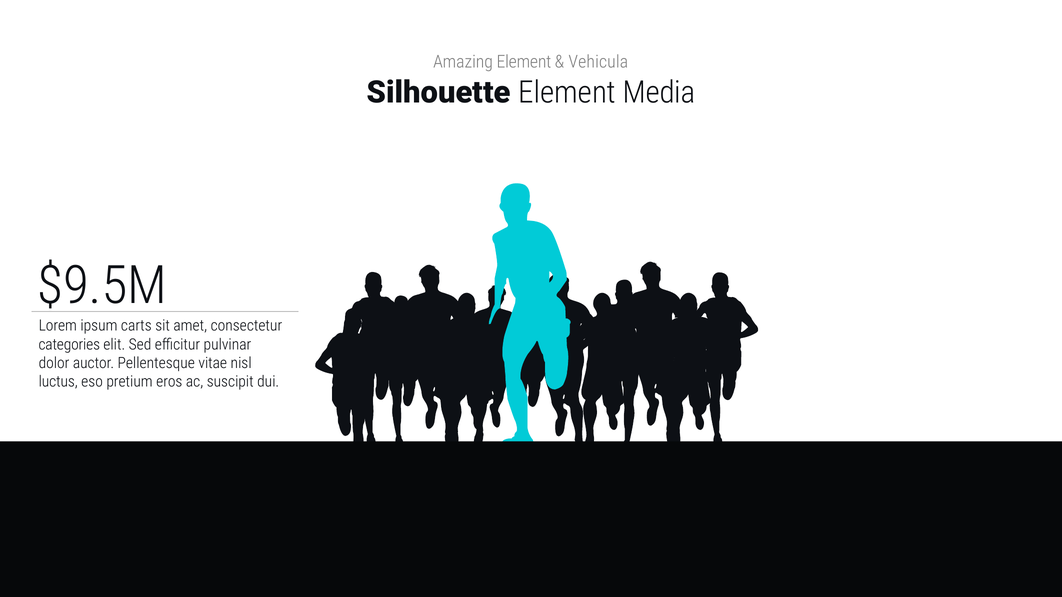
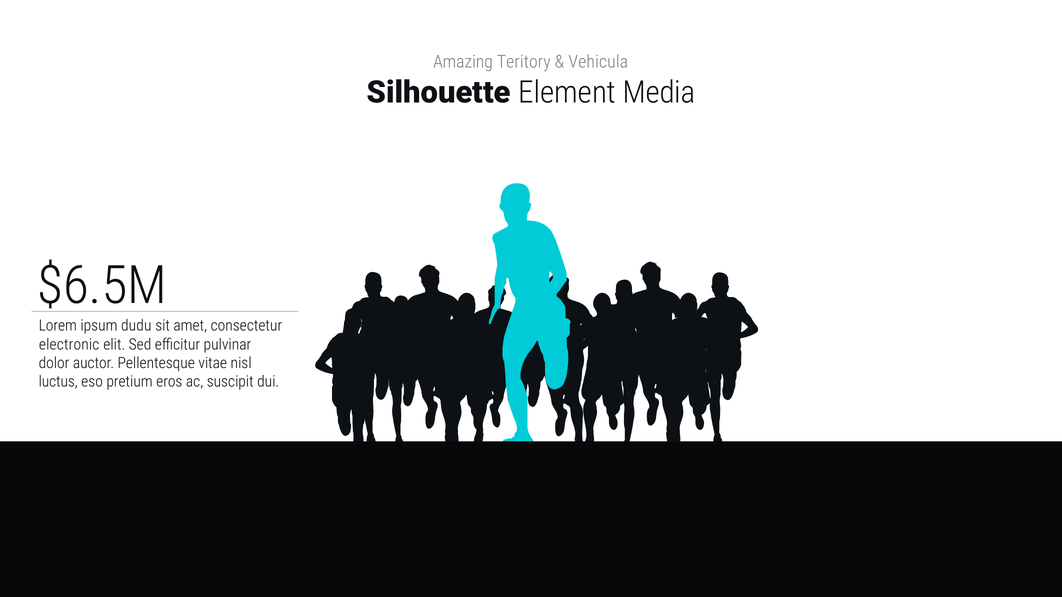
Amazing Element: Element -> Teritory
$9.5M: $9.5M -> $6.5M
carts: carts -> dudu
categories: categories -> electronic
